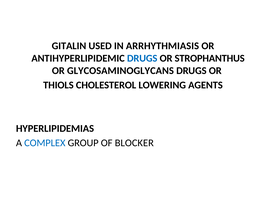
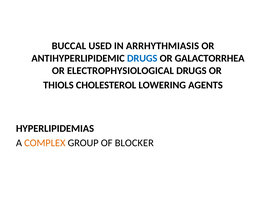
GITALIN: GITALIN -> BUCCAL
STROPHANTHUS: STROPHANTHUS -> GALACTORRHEA
GLYCOSAMINOGLYCANS: GLYCOSAMINOGLYCANS -> ELECTROPHYSIOLOGICAL
COMPLEX colour: blue -> orange
